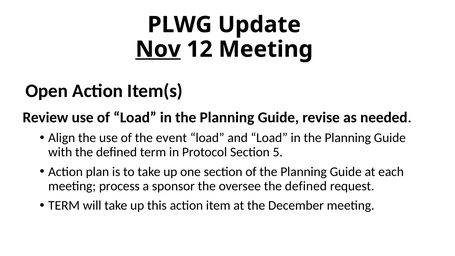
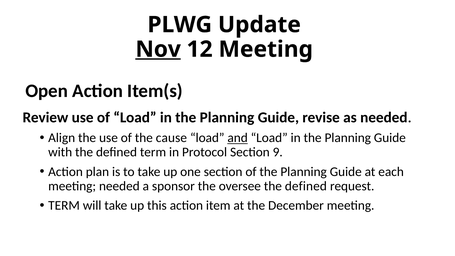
event: event -> cause
and underline: none -> present
5: 5 -> 9
meeting process: process -> needed
